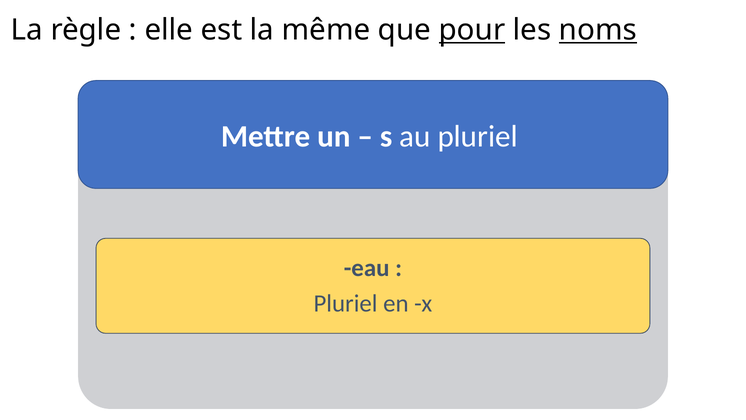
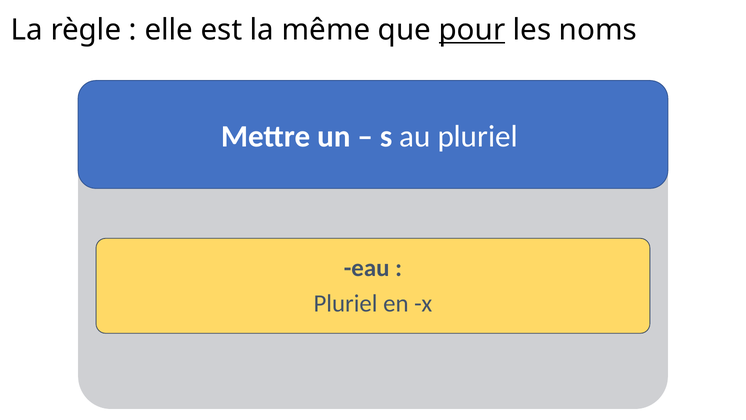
noms underline: present -> none
